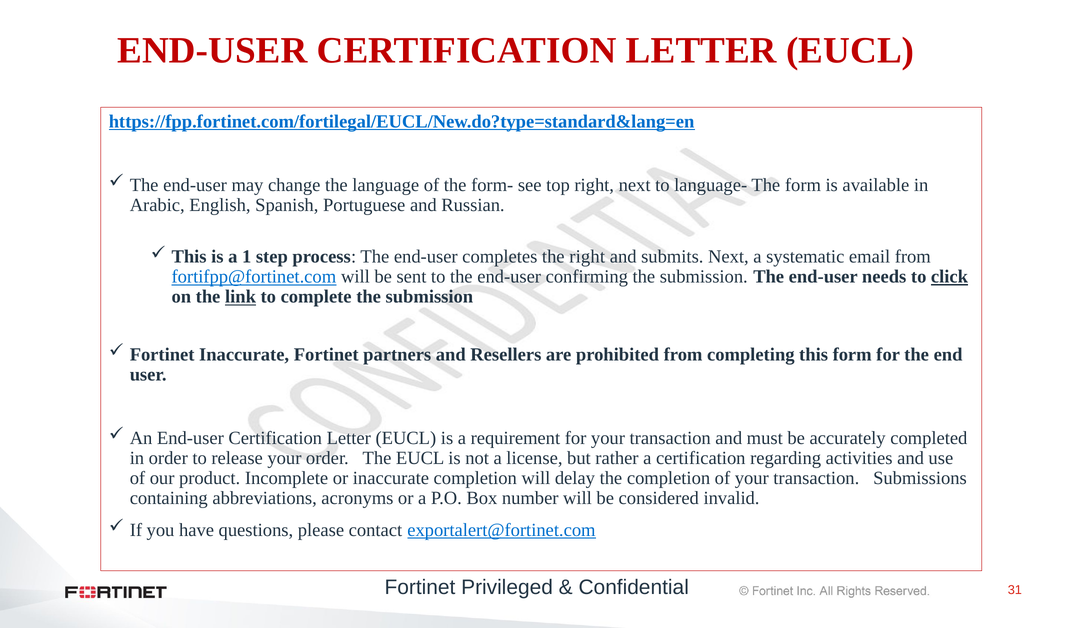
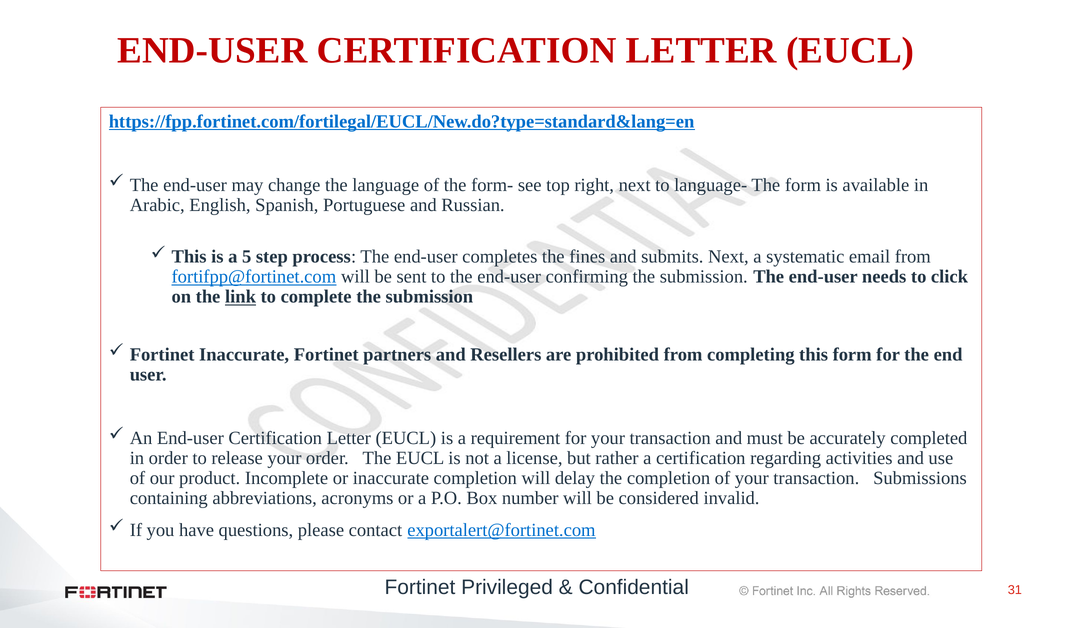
1: 1 -> 5
the right: right -> fines
click underline: present -> none
